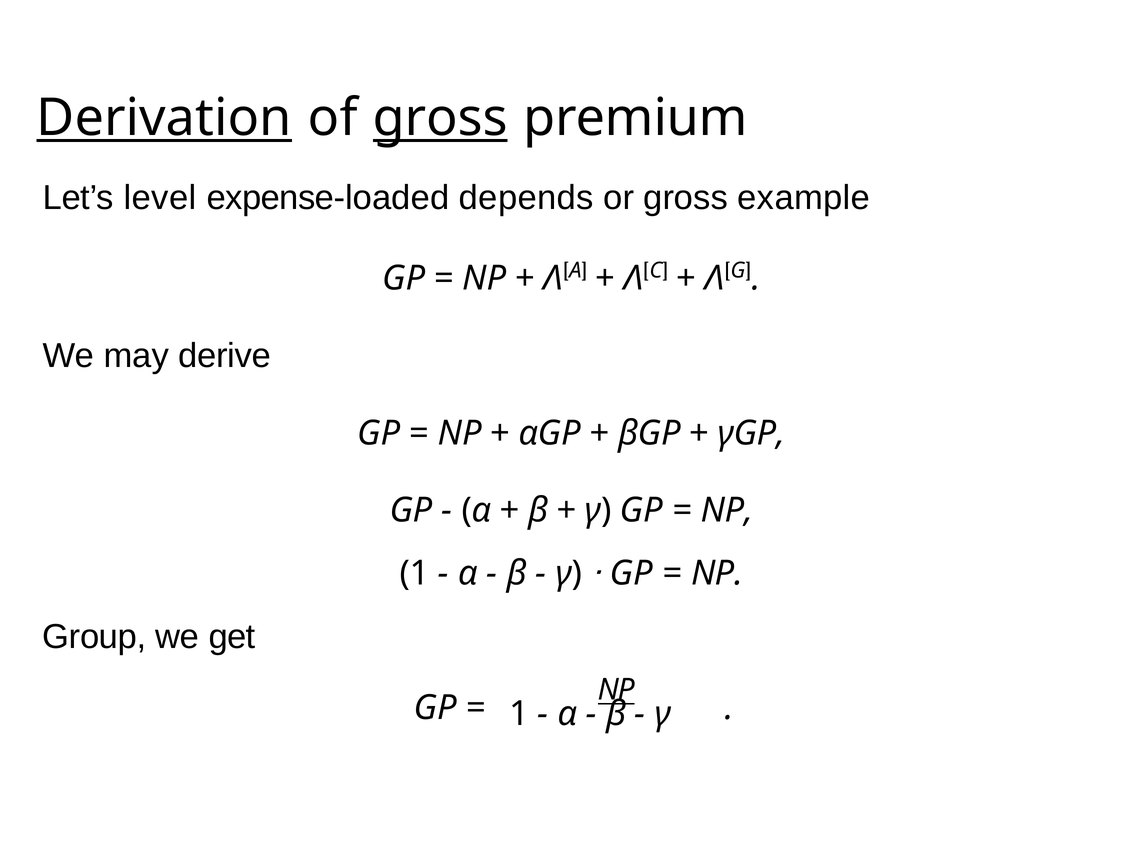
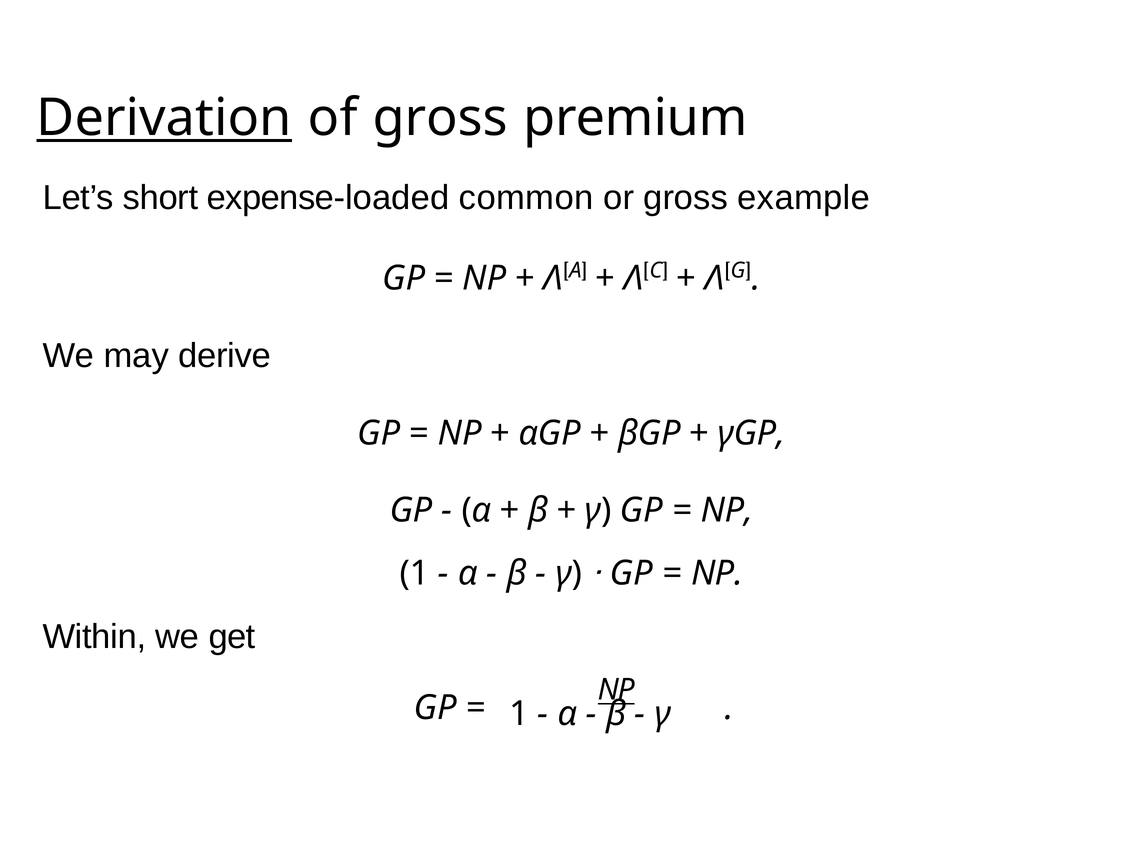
gross at (440, 118) underline: present -> none
level: level -> short
depends: depends -> common
Group: Group -> Within
